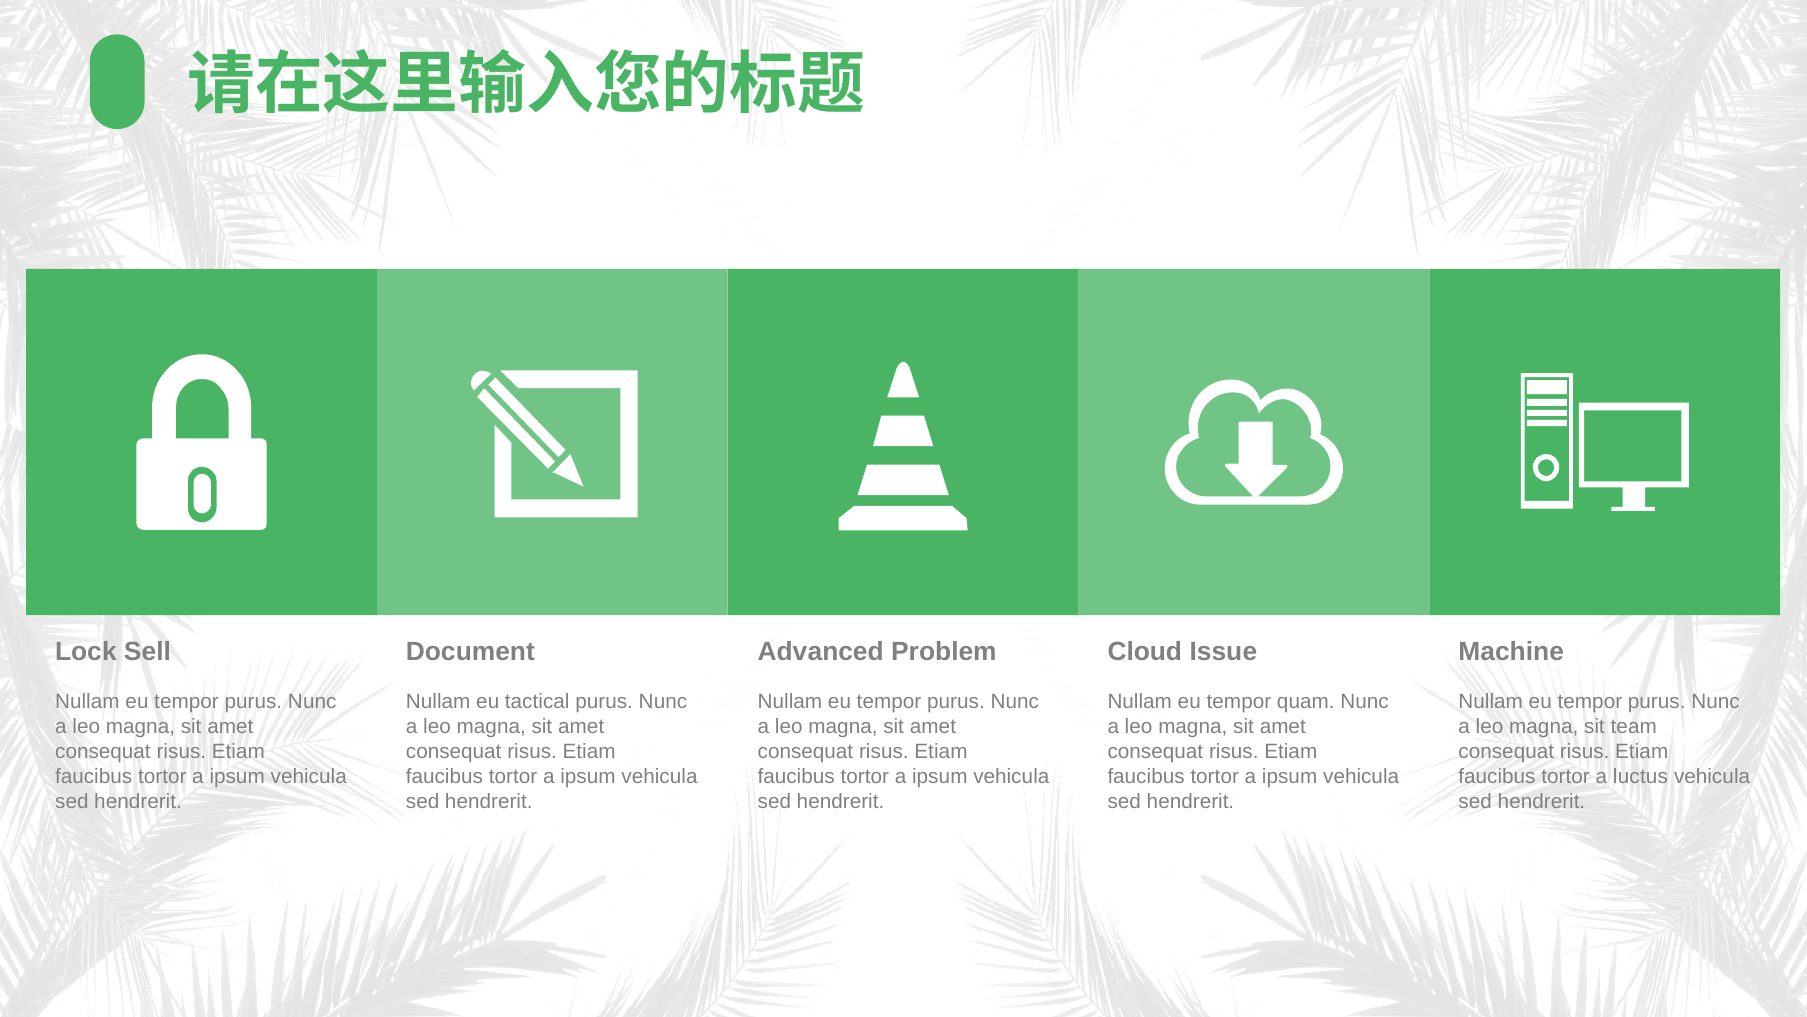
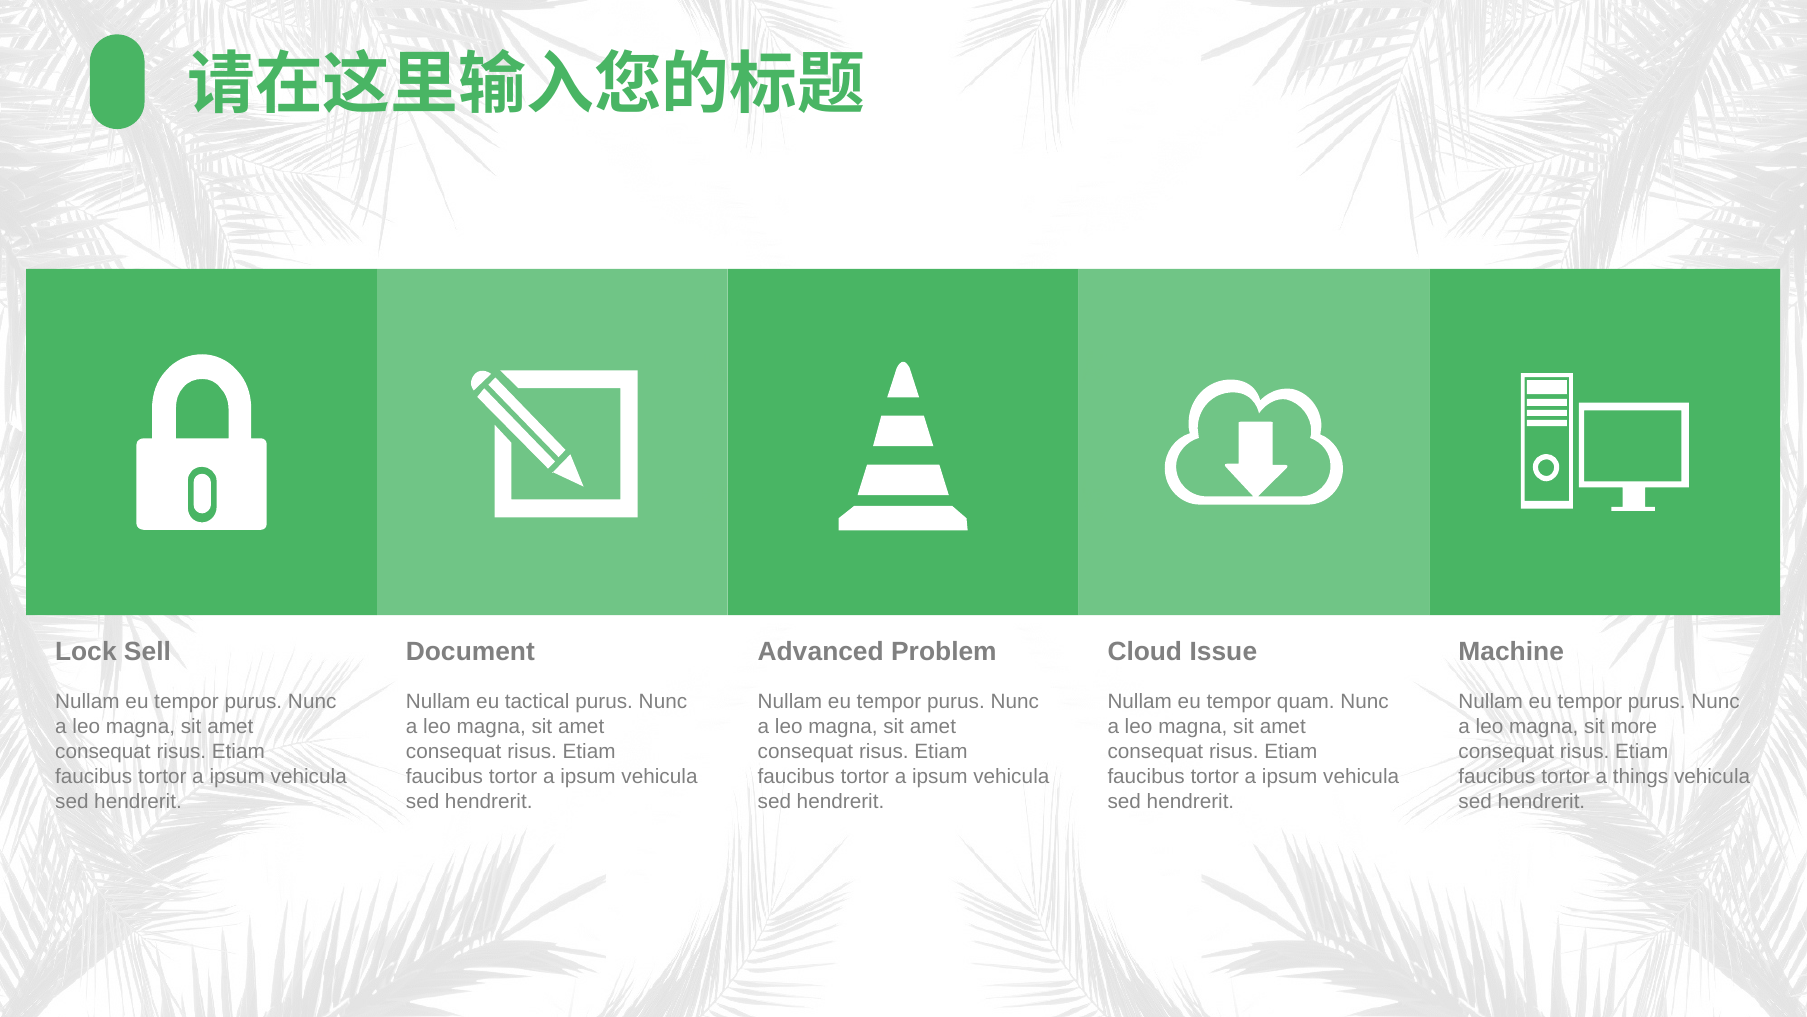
team: team -> more
luctus: luctus -> things
